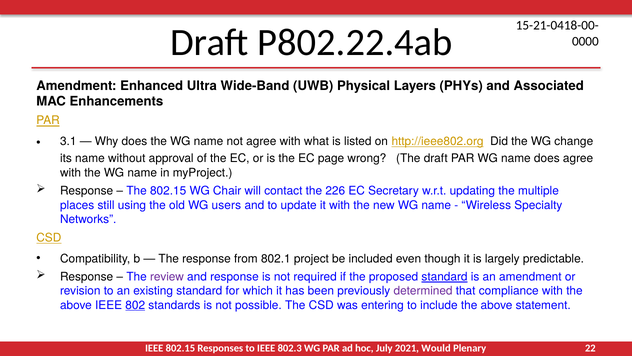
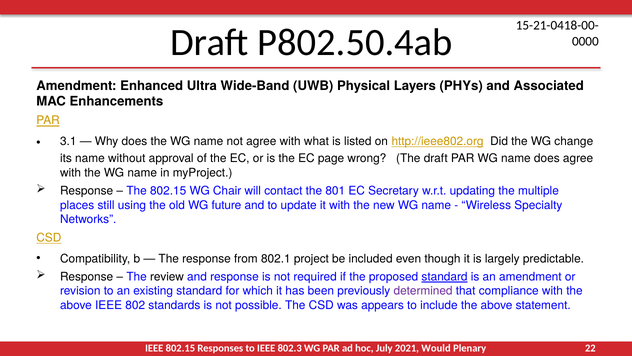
P802.22.4ab: P802.22.4ab -> P802.50.4ab
226: 226 -> 801
users: users -> future
review colour: purple -> black
802 underline: present -> none
entering: entering -> appears
